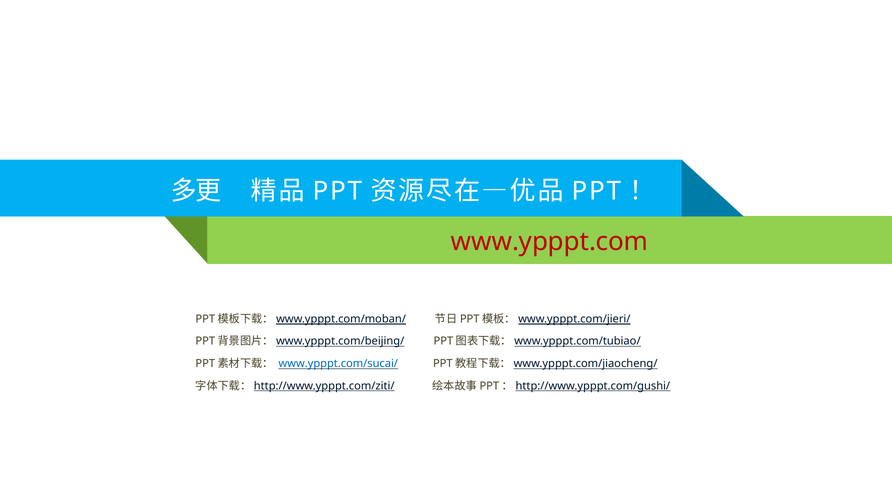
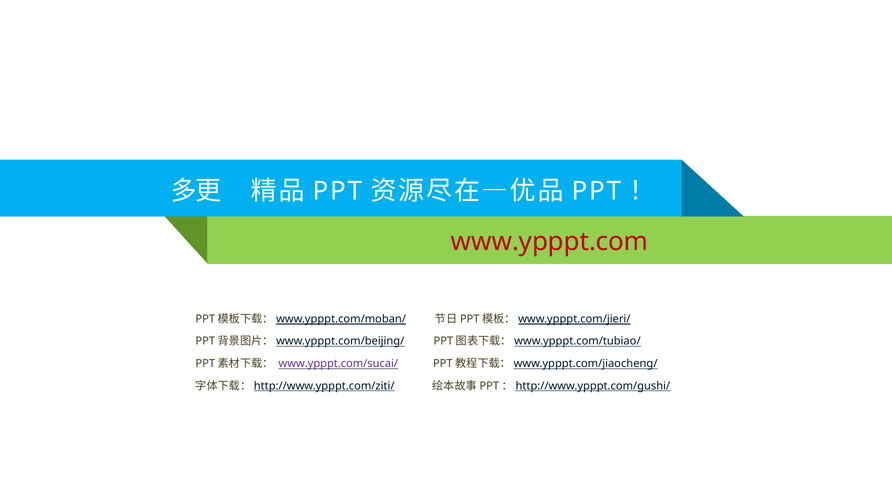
www.ypppt.com/sucai/ colour: blue -> purple
